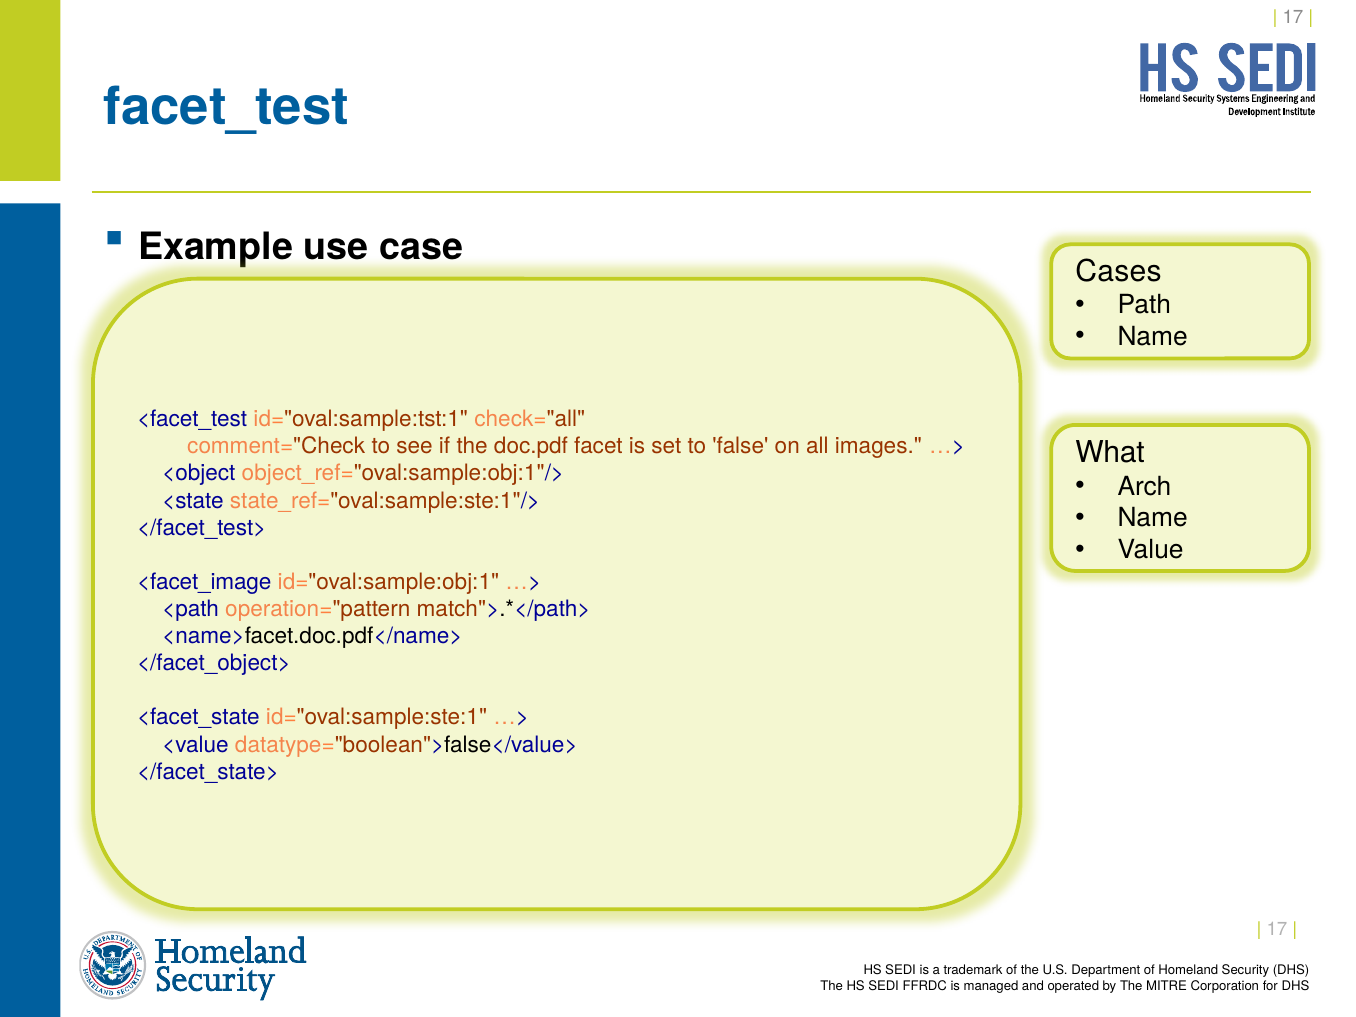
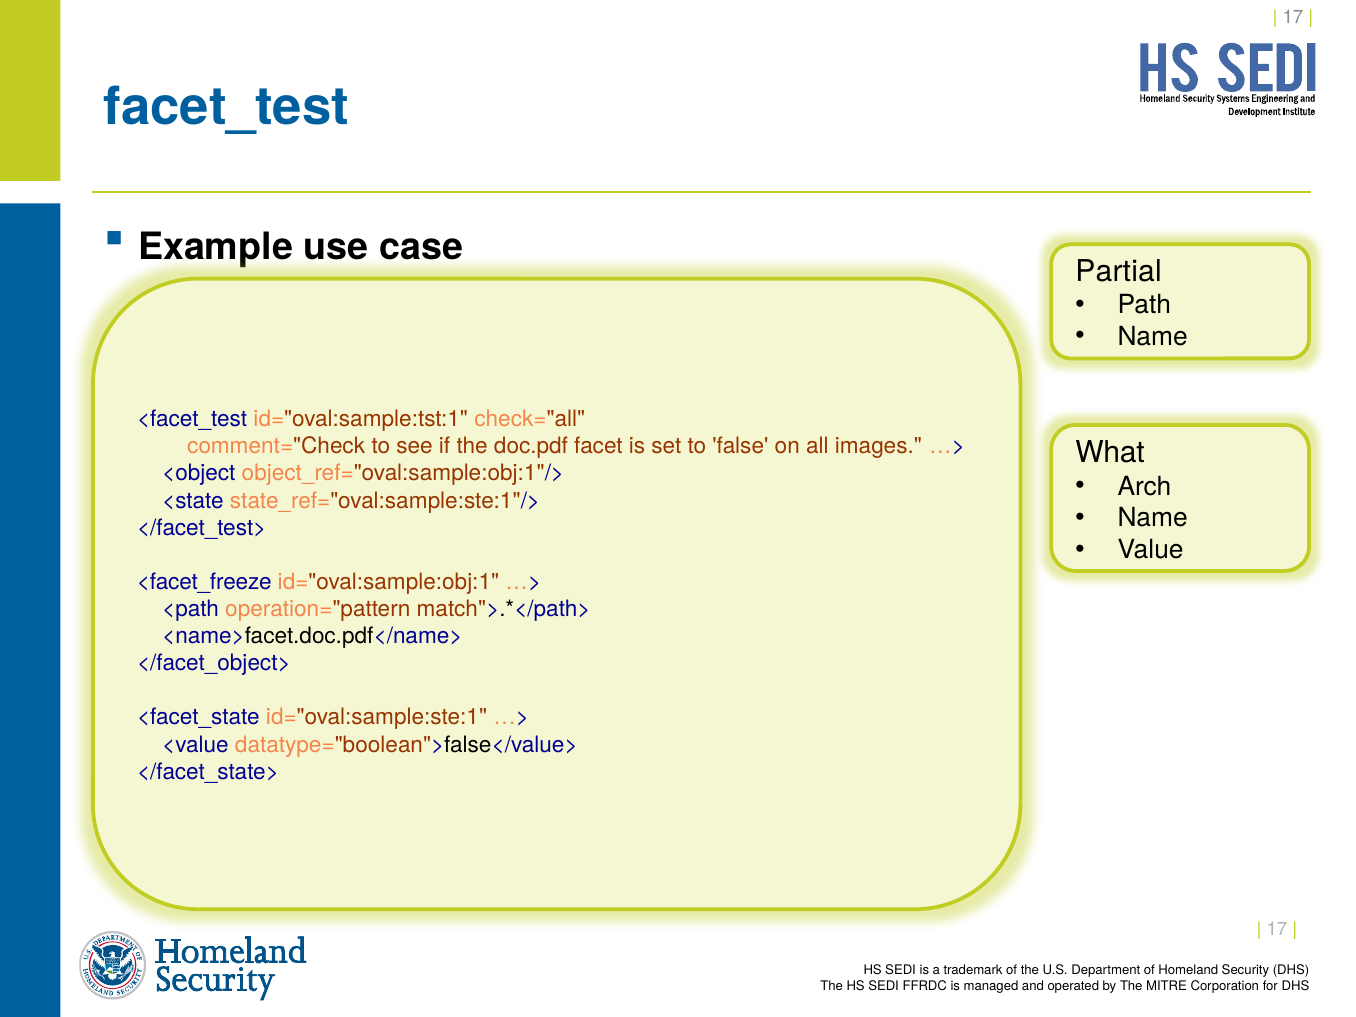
Cases: Cases -> Partial
<facet_image: <facet_image -> <facet_freeze
